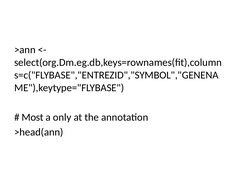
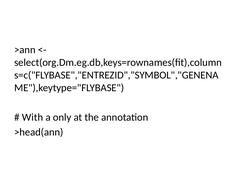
Most: Most -> With
